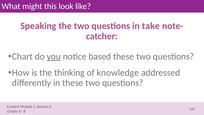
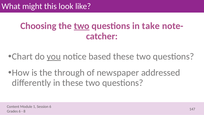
Speaking: Speaking -> Choosing
two at (82, 26) underline: none -> present
thinking: thinking -> through
knowledge: knowledge -> newspaper
